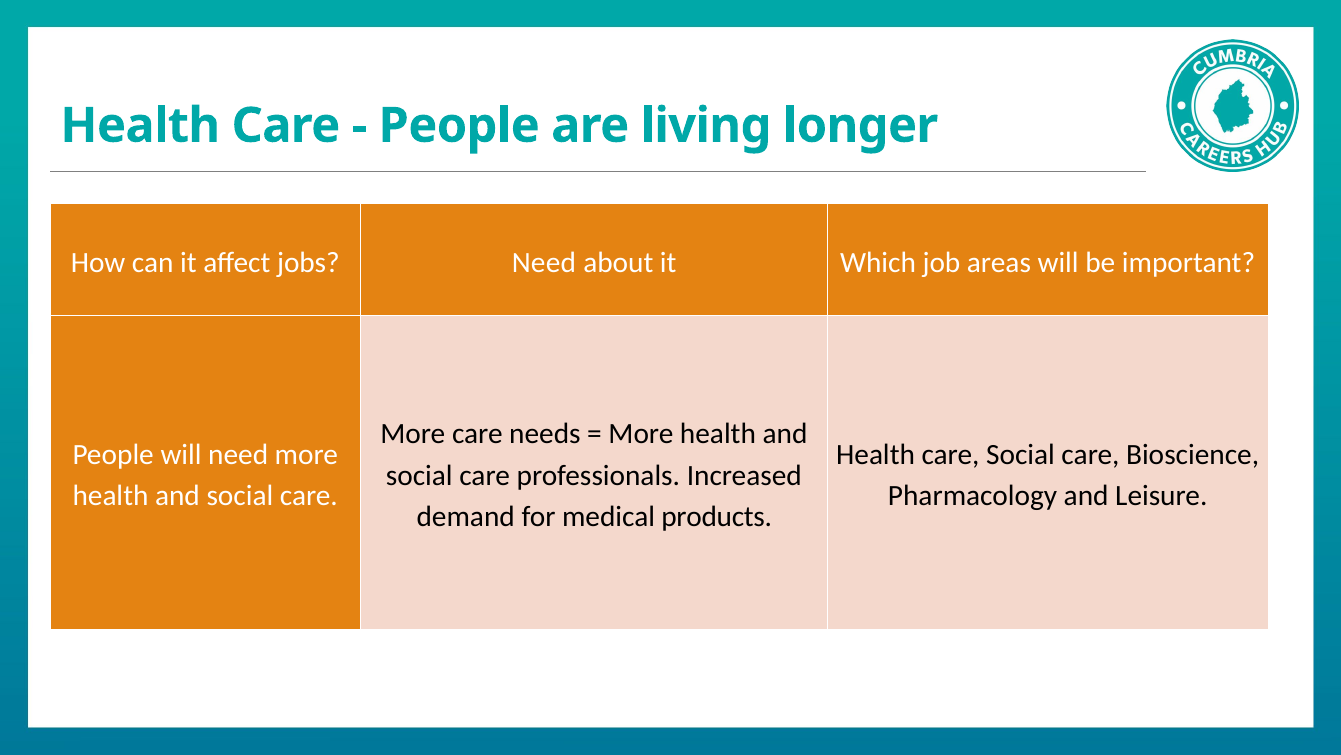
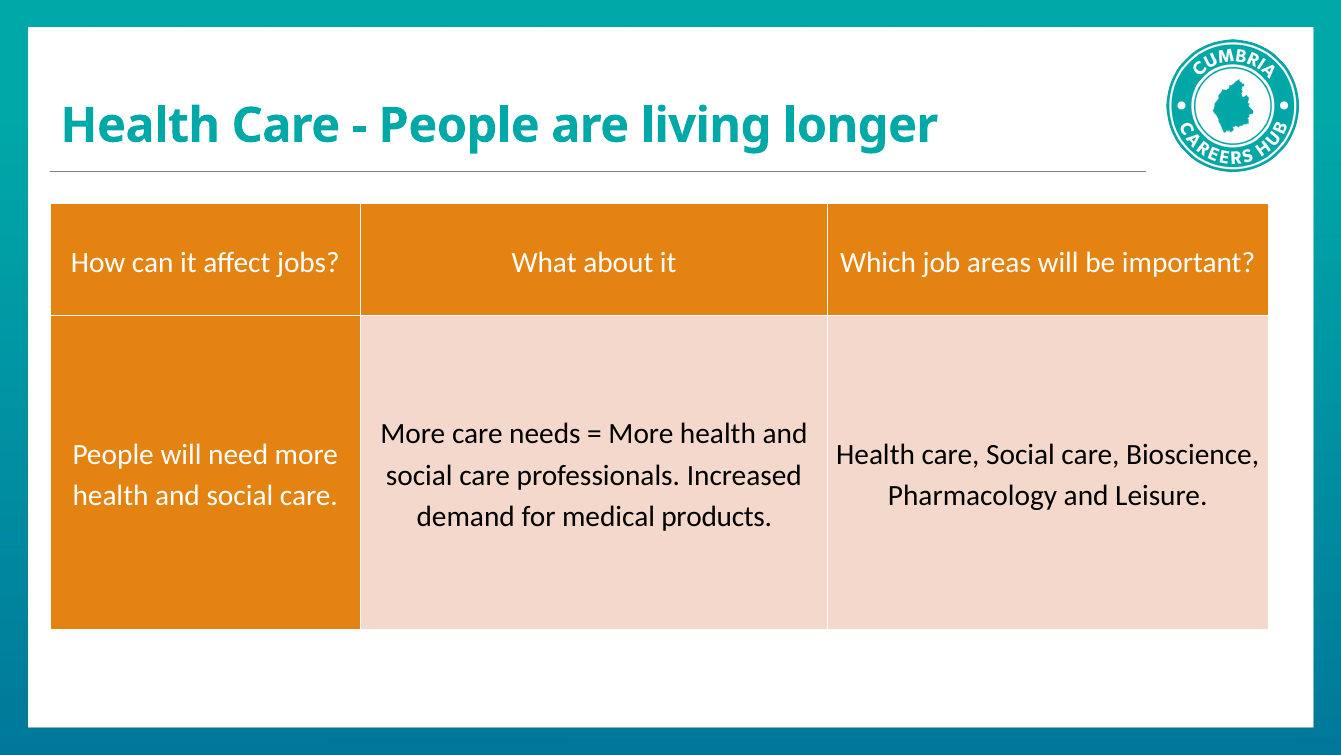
jobs Need: Need -> What
